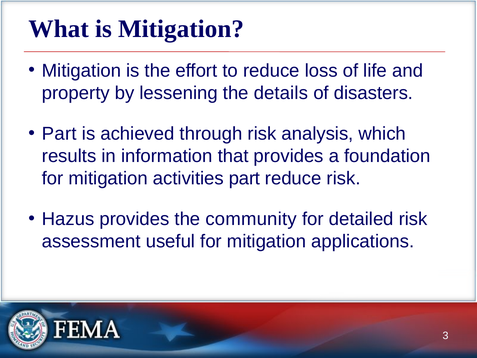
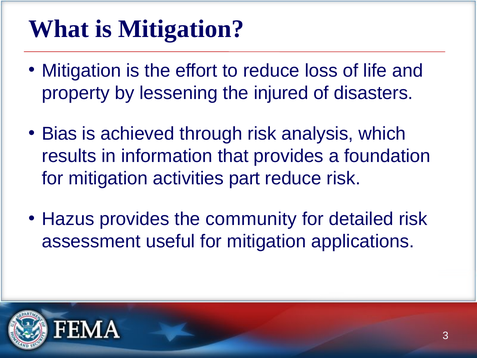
details: details -> injured
Part at (59, 134): Part -> Bias
